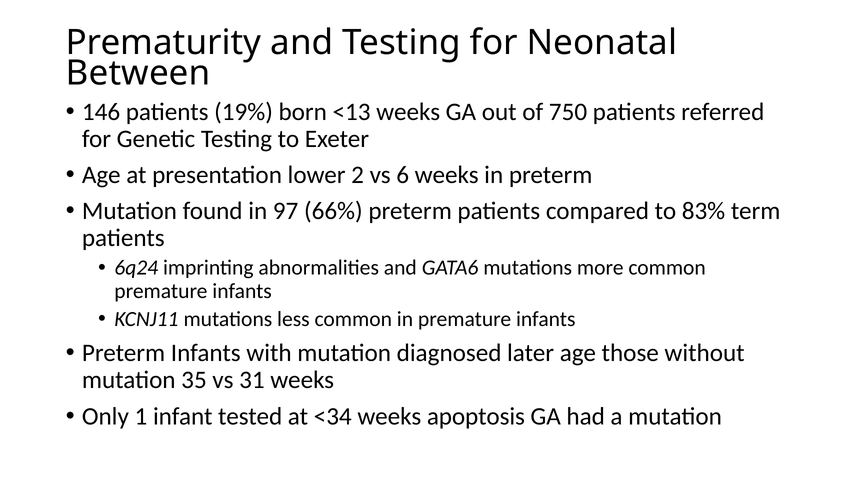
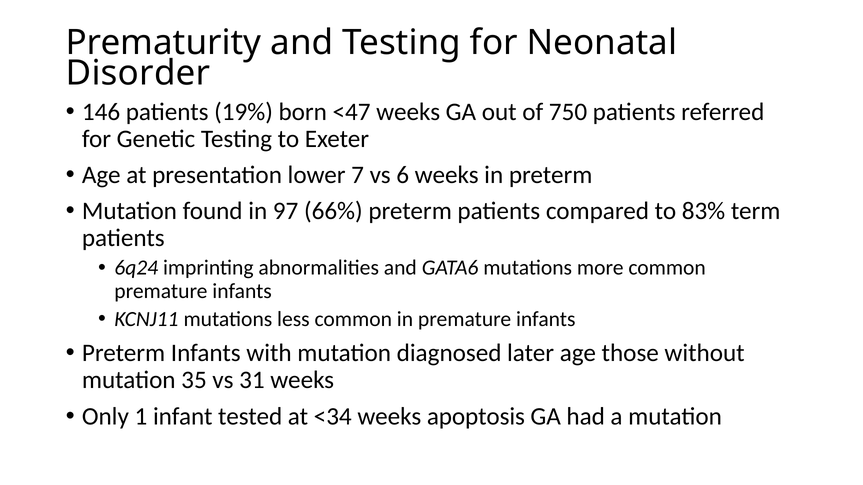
Between: Between -> Disorder
<13: <13 -> <47
2: 2 -> 7
